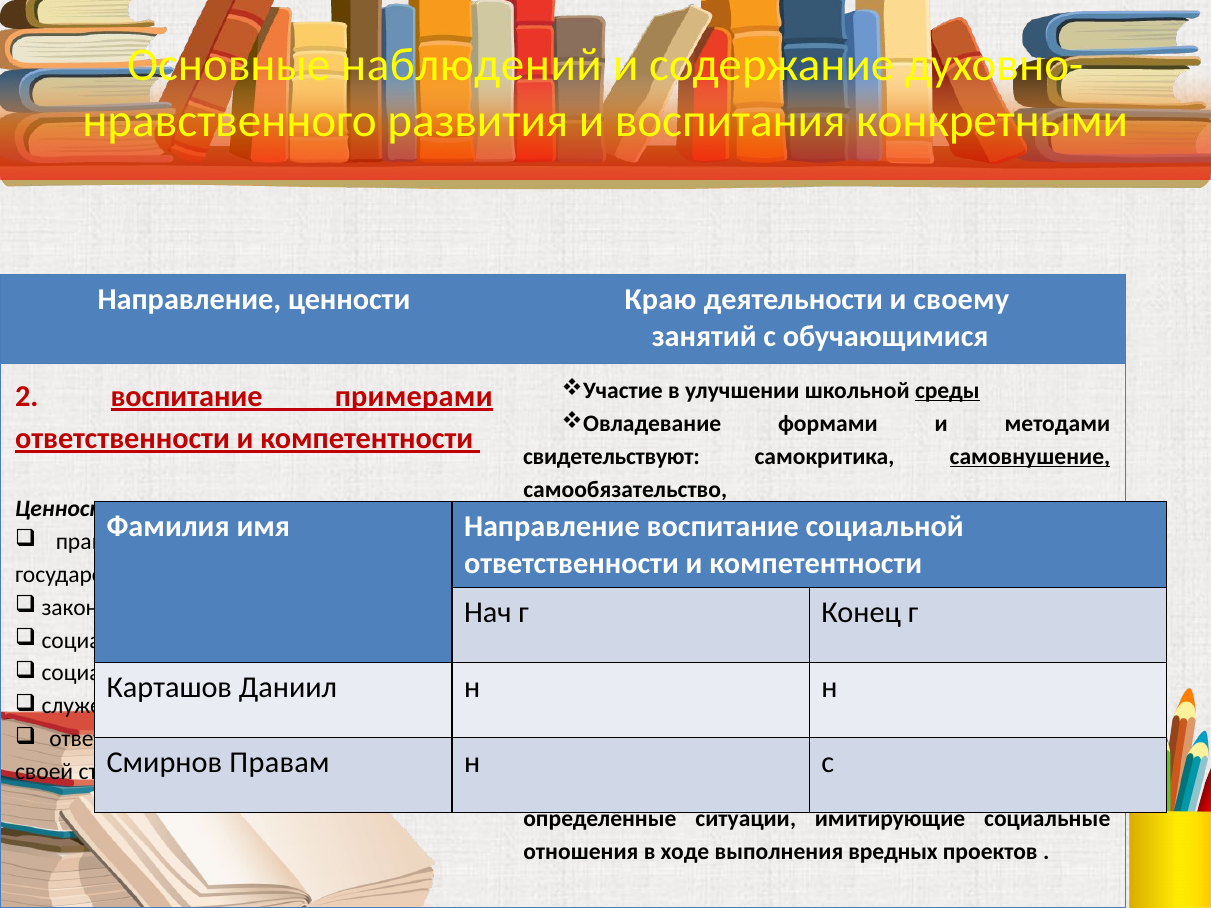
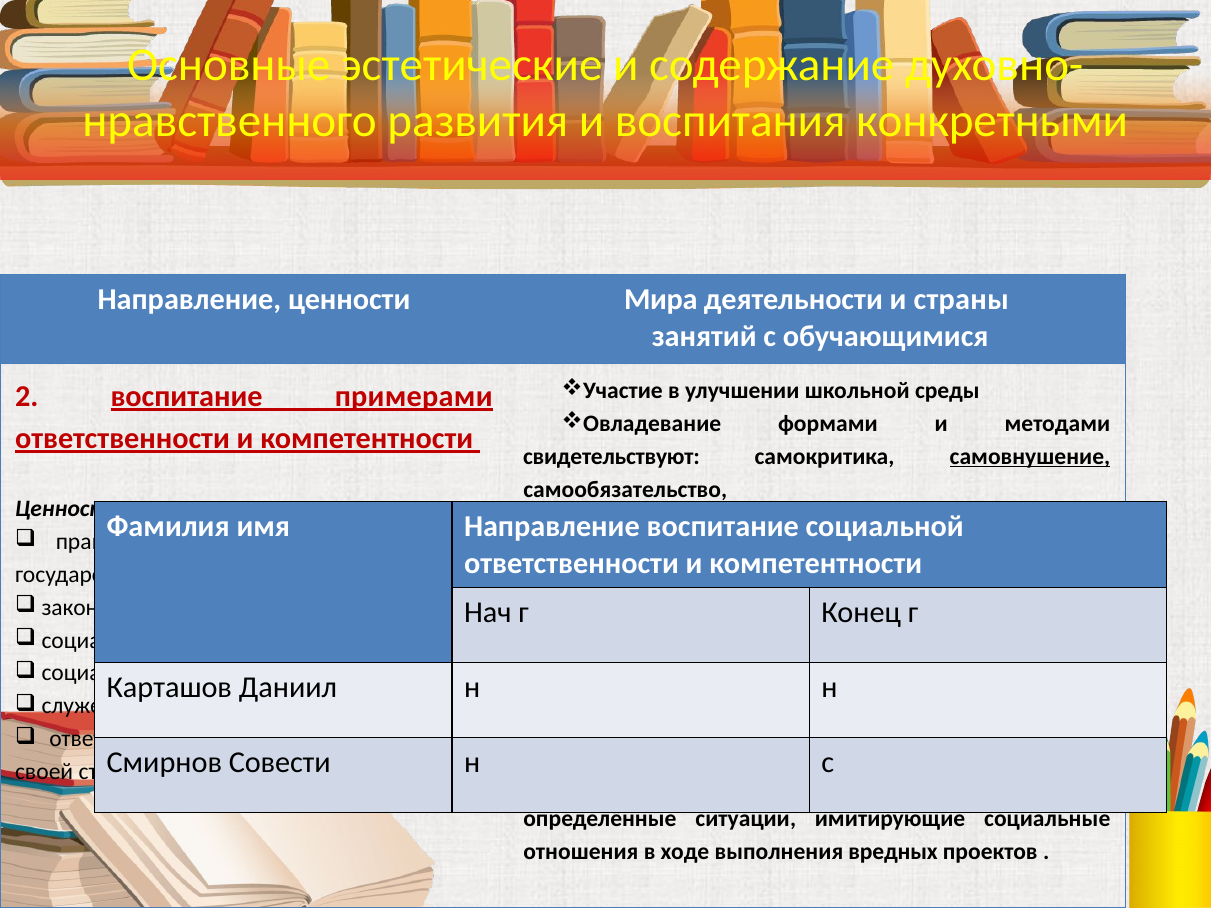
наблюдений: наблюдений -> эстетические
Краю: Краю -> Мира
и своему: своему -> страны
среды underline: present -> none
Правам: Правам -> Совести
